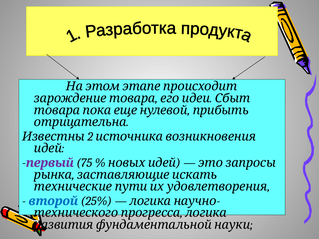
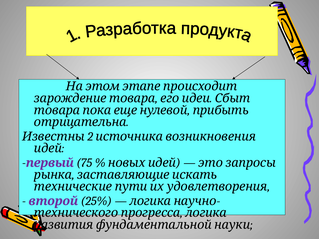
второй colour: blue -> purple
